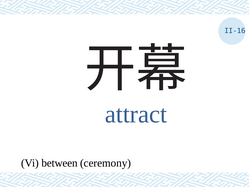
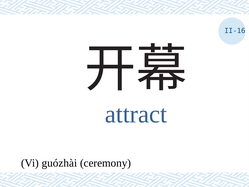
between: between -> guózhài
